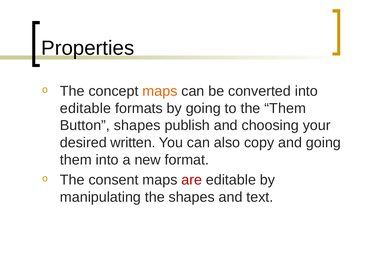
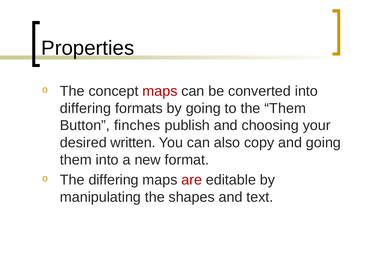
maps at (160, 91) colour: orange -> red
editable at (86, 108): editable -> differing
Button shapes: shapes -> finches
The consent: consent -> differing
